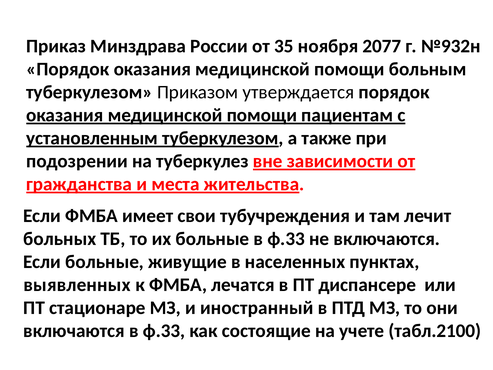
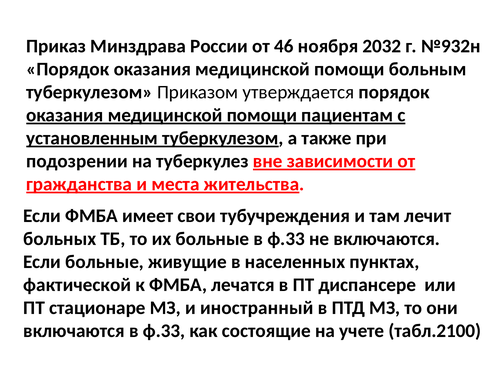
35: 35 -> 46
2077: 2077 -> 2032
выявленных: выявленных -> фактической
